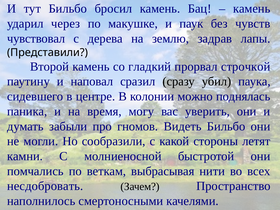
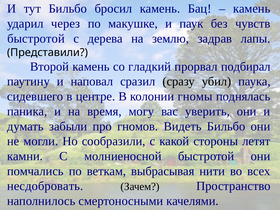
чувствовал at (36, 39): чувствовал -> быстротой
строчкой: строчкой -> подбирал
можно: можно -> гномы
